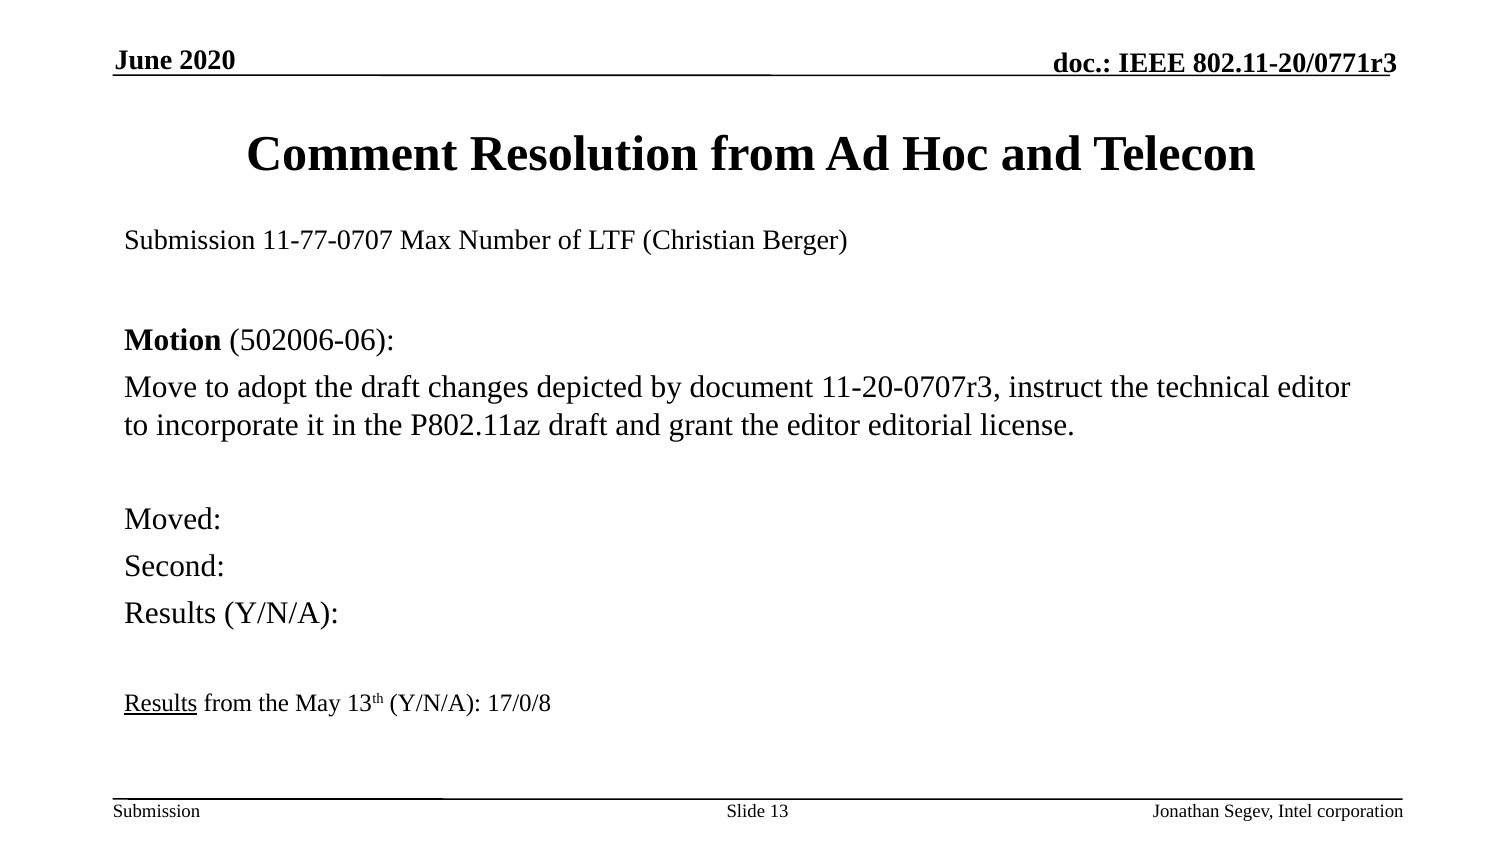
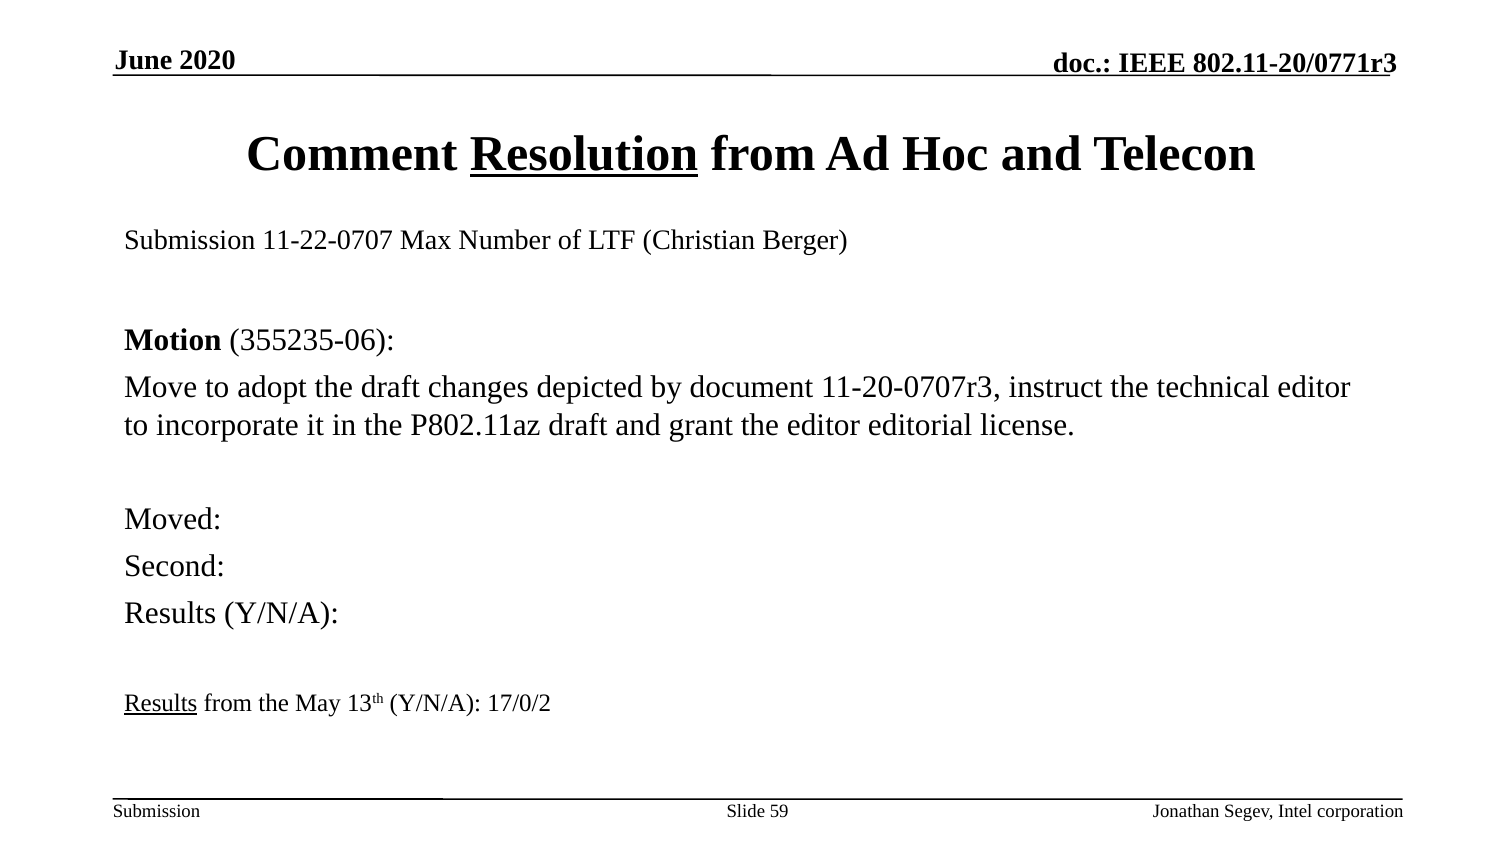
Resolution underline: none -> present
11-77-0707: 11-77-0707 -> 11-22-0707
502006-06: 502006-06 -> 355235-06
17/0/8: 17/0/8 -> 17/0/2
13: 13 -> 59
